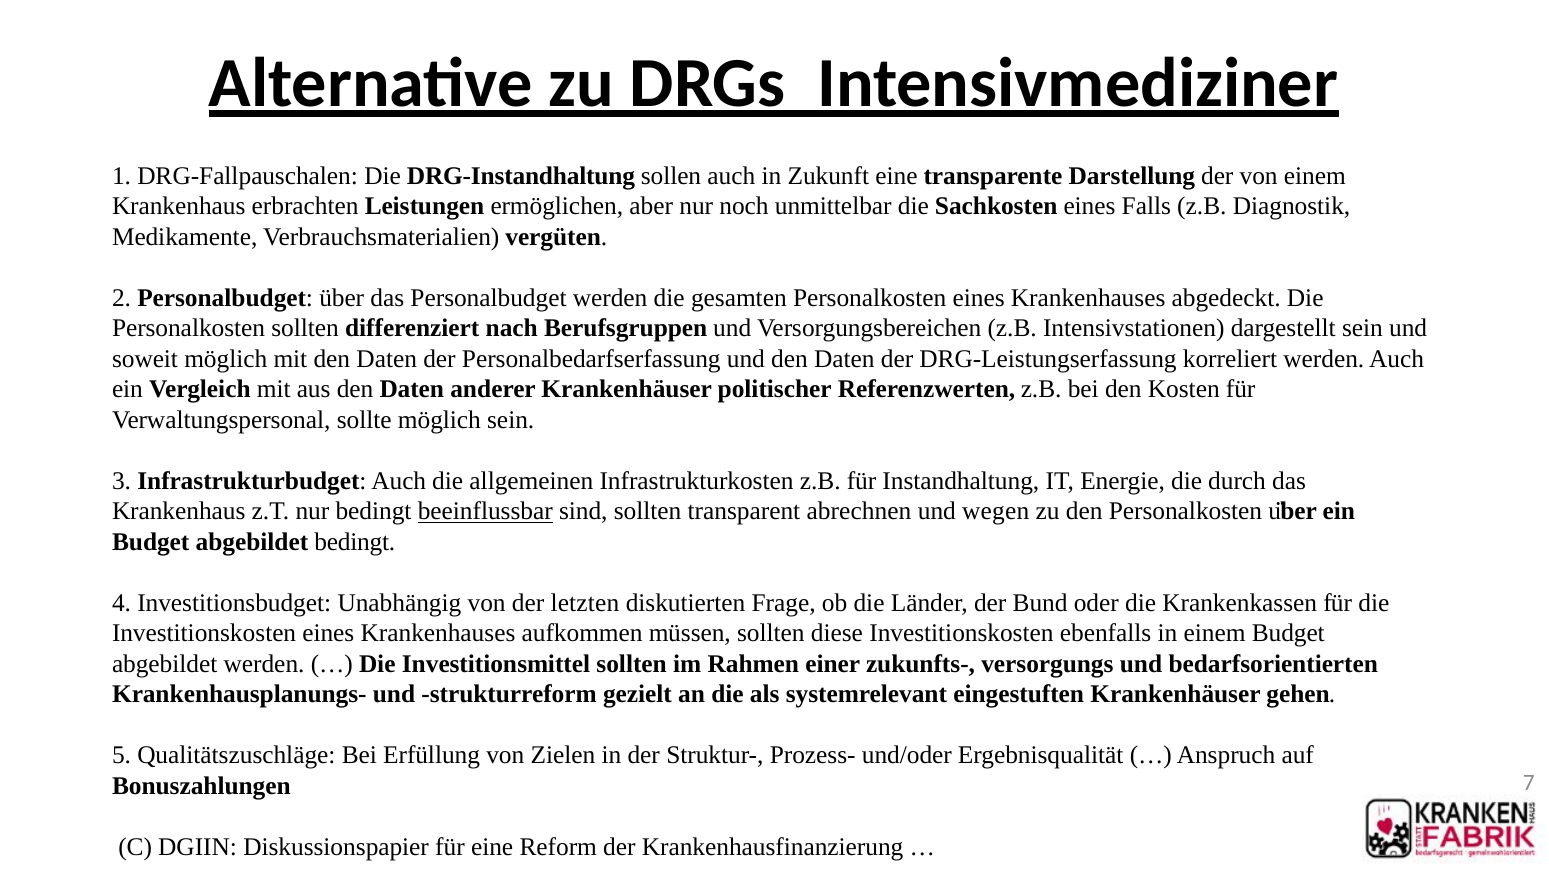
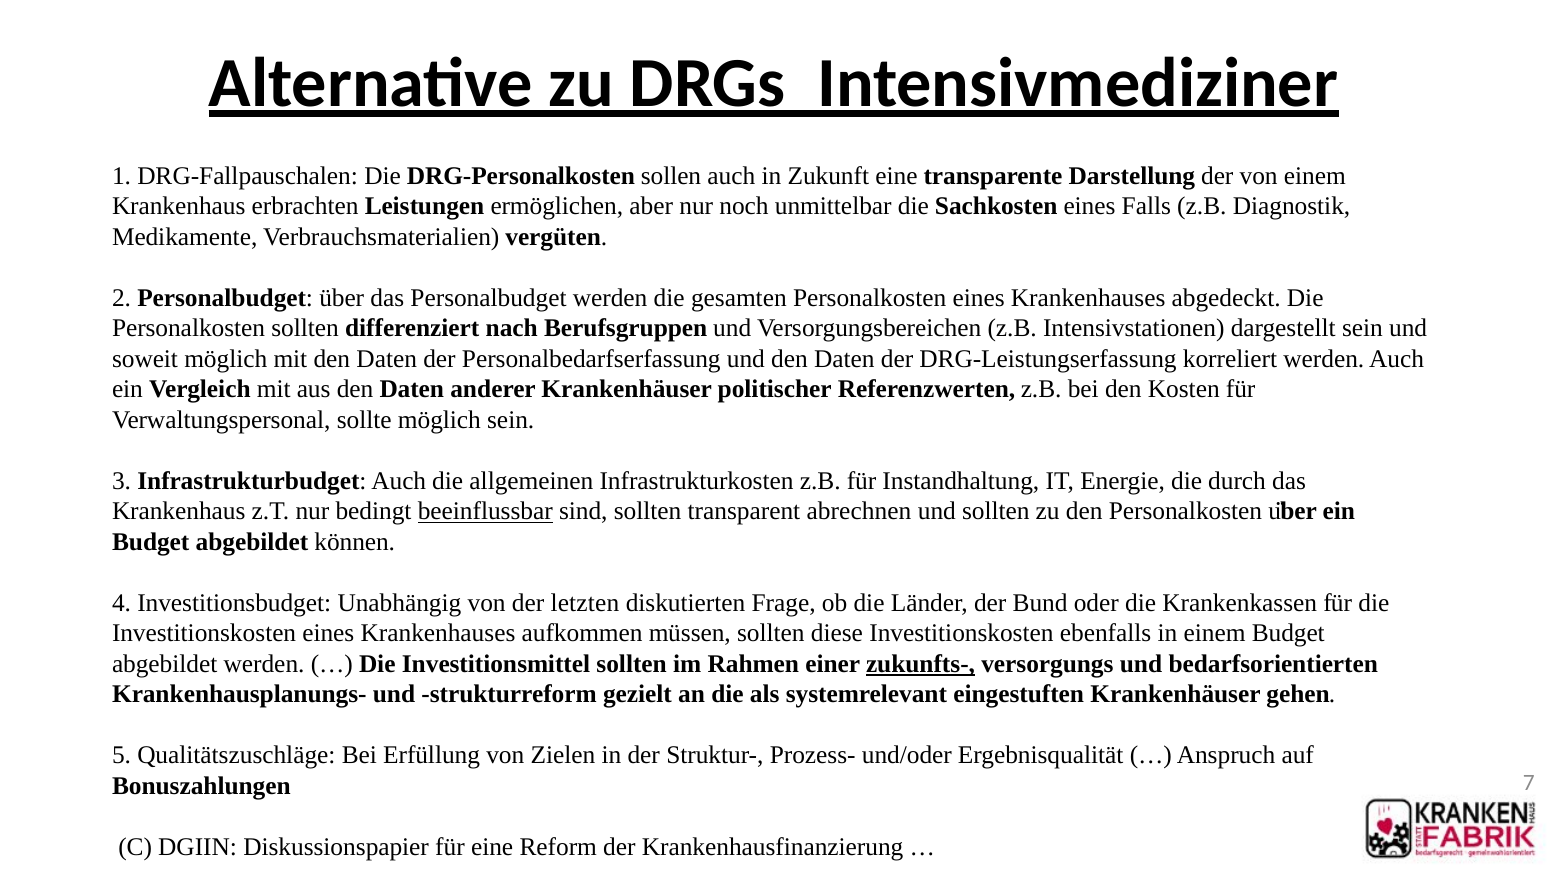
DRG-Instandhaltung: DRG-Instandhaltung -> DRG-Personalkosten
und wegen: wegen -> sollten
abgebildet bedingt: bedingt -> können
zukunfts- underline: none -> present
